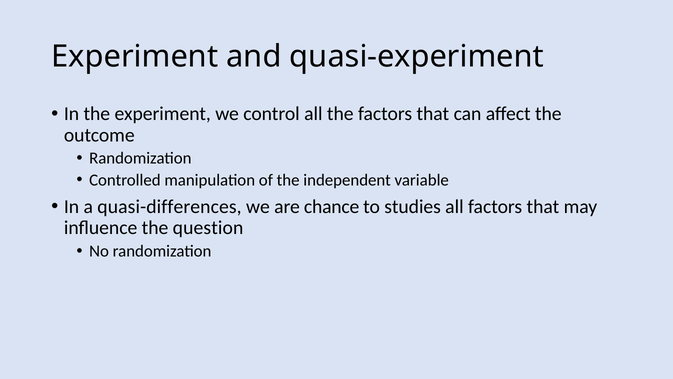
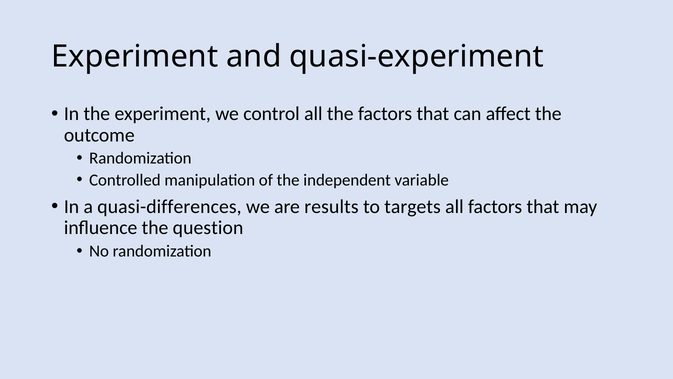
chance: chance -> results
studies: studies -> targets
